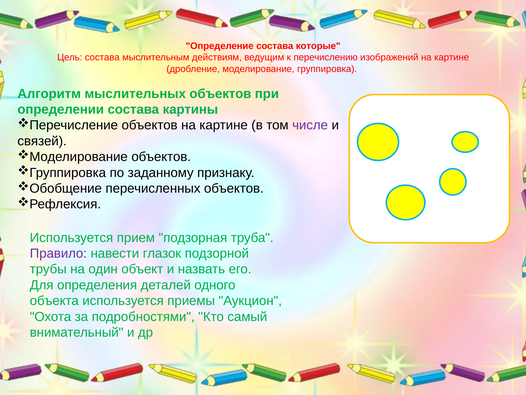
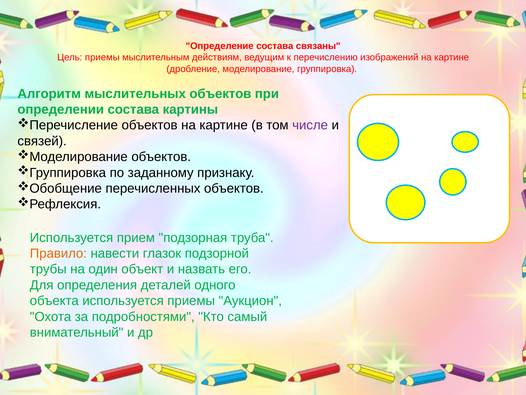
которые: которые -> связаны
Цель состава: состава -> приемы
Правило colour: purple -> orange
